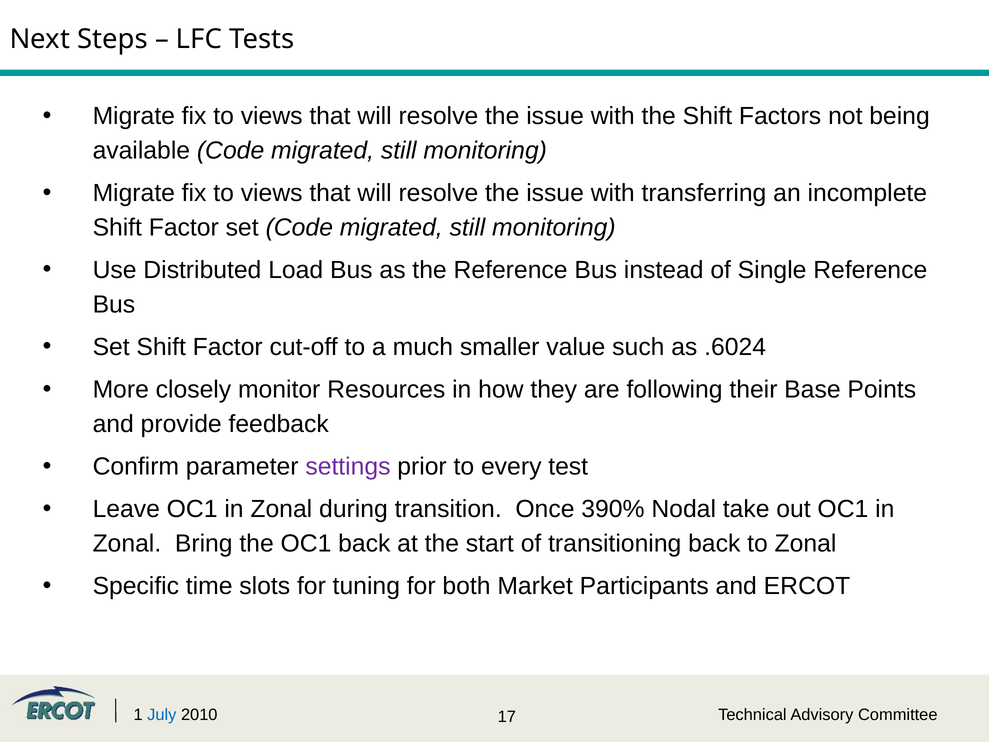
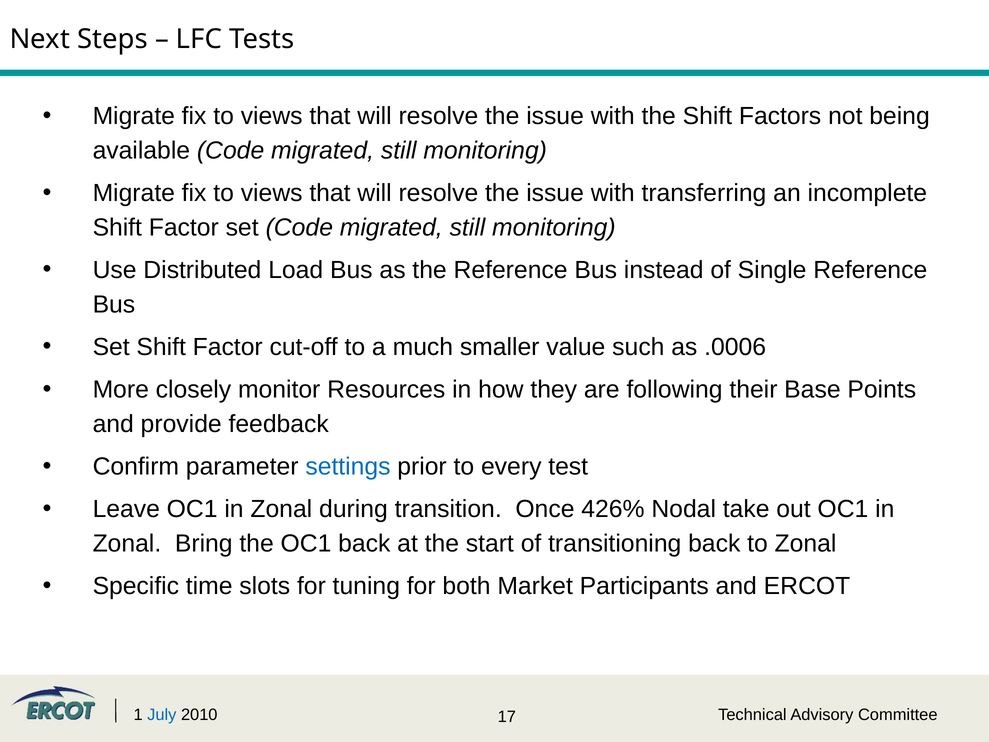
.6024: .6024 -> .0006
settings colour: purple -> blue
390%: 390% -> 426%
